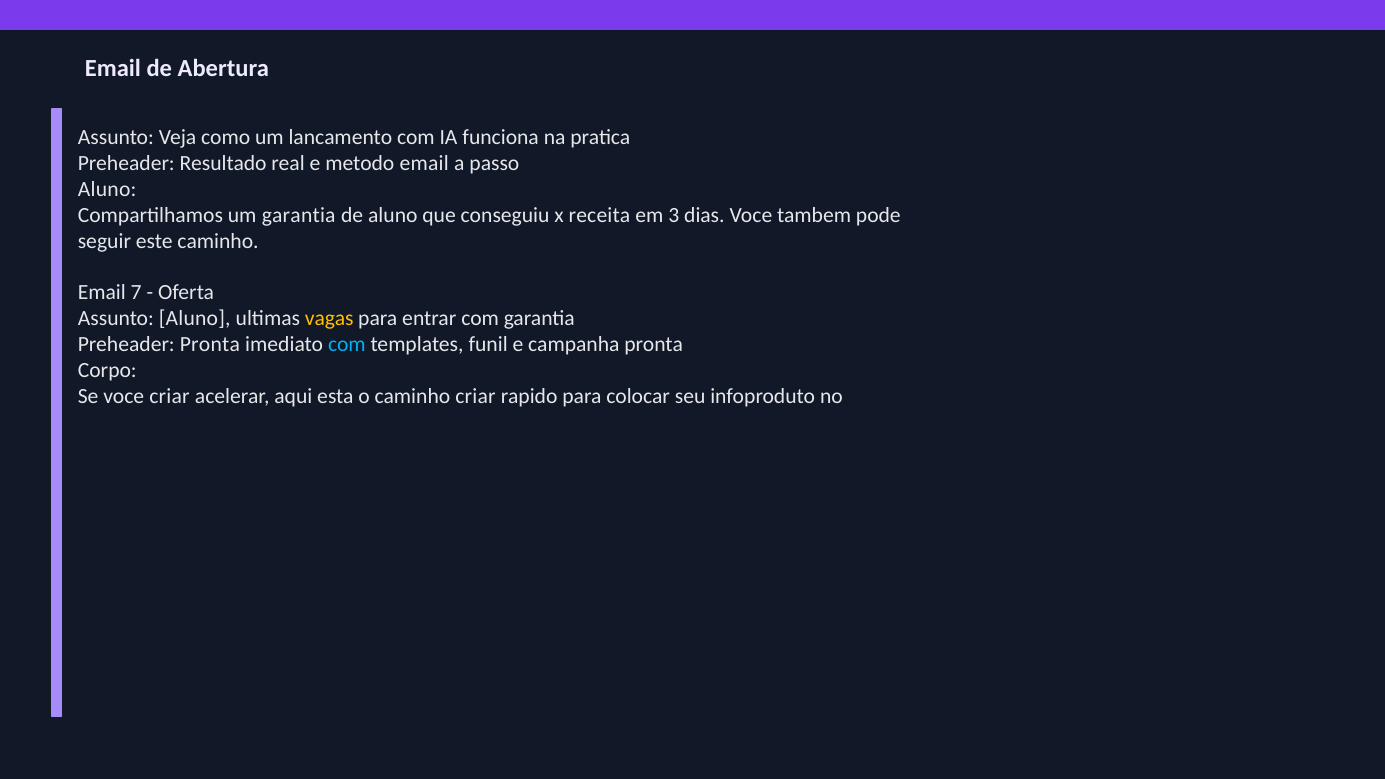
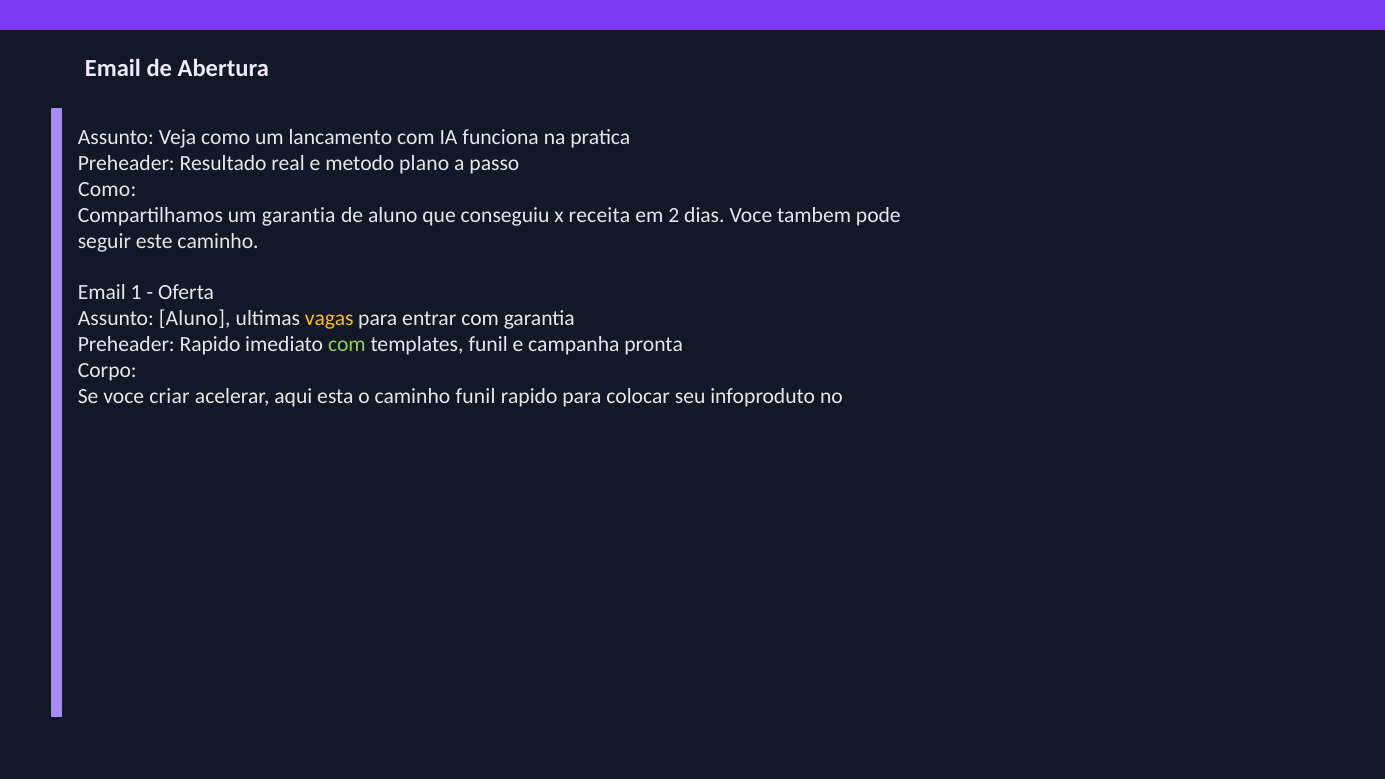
metodo email: email -> plano
Aluno at (107, 189): Aluno -> Como
3: 3 -> 2
7: 7 -> 1
Preheader Pronta: Pronta -> Rapido
com at (347, 345) colour: light blue -> light green
caminho criar: criar -> funil
